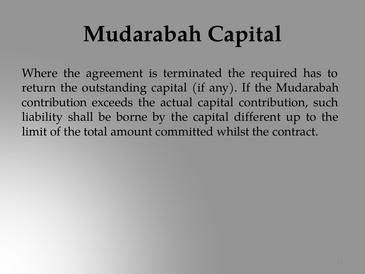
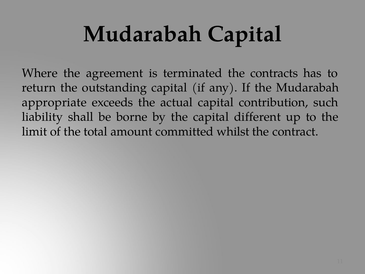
required: required -> contracts
contribution at (54, 102): contribution -> appropriate
